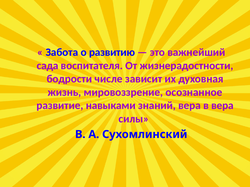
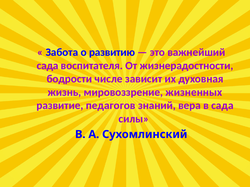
осознанное: осознанное -> жизненных
навыками: навыками -> педагогов
в вера: вера -> сада
